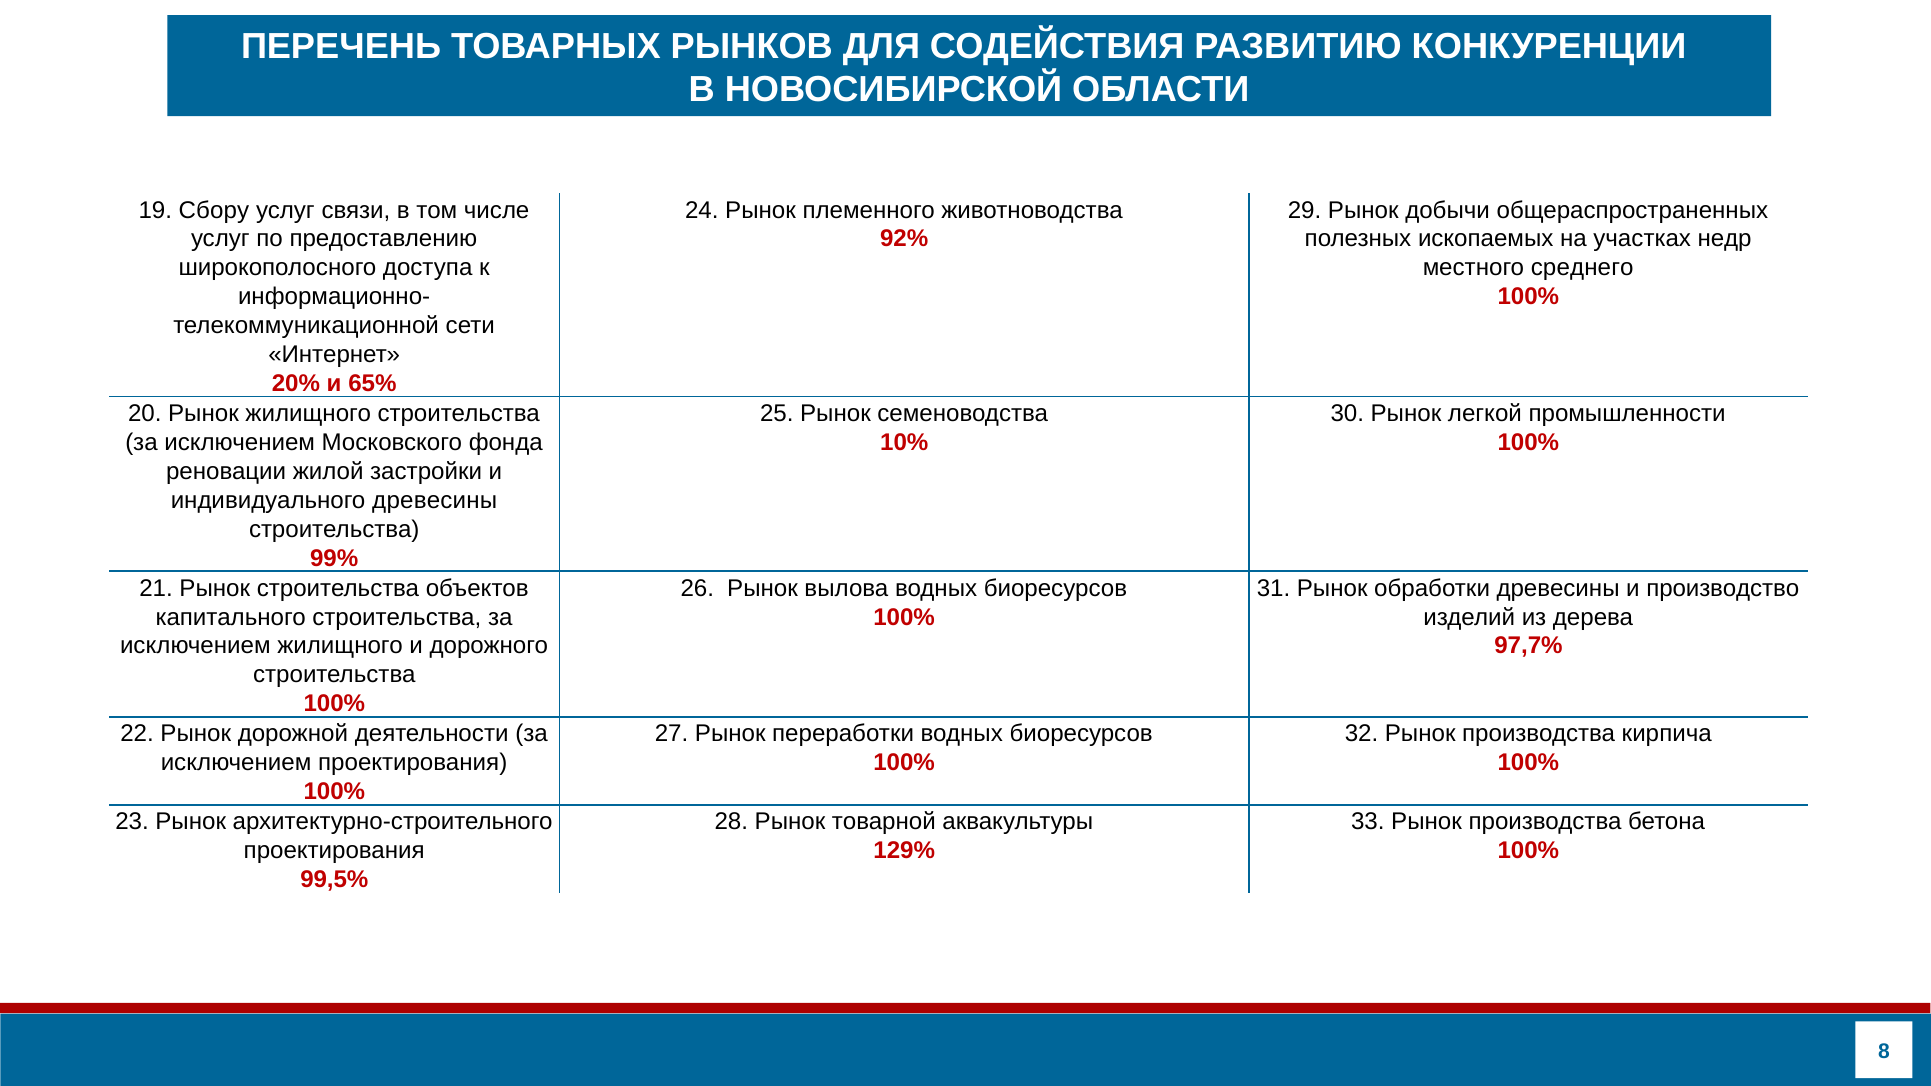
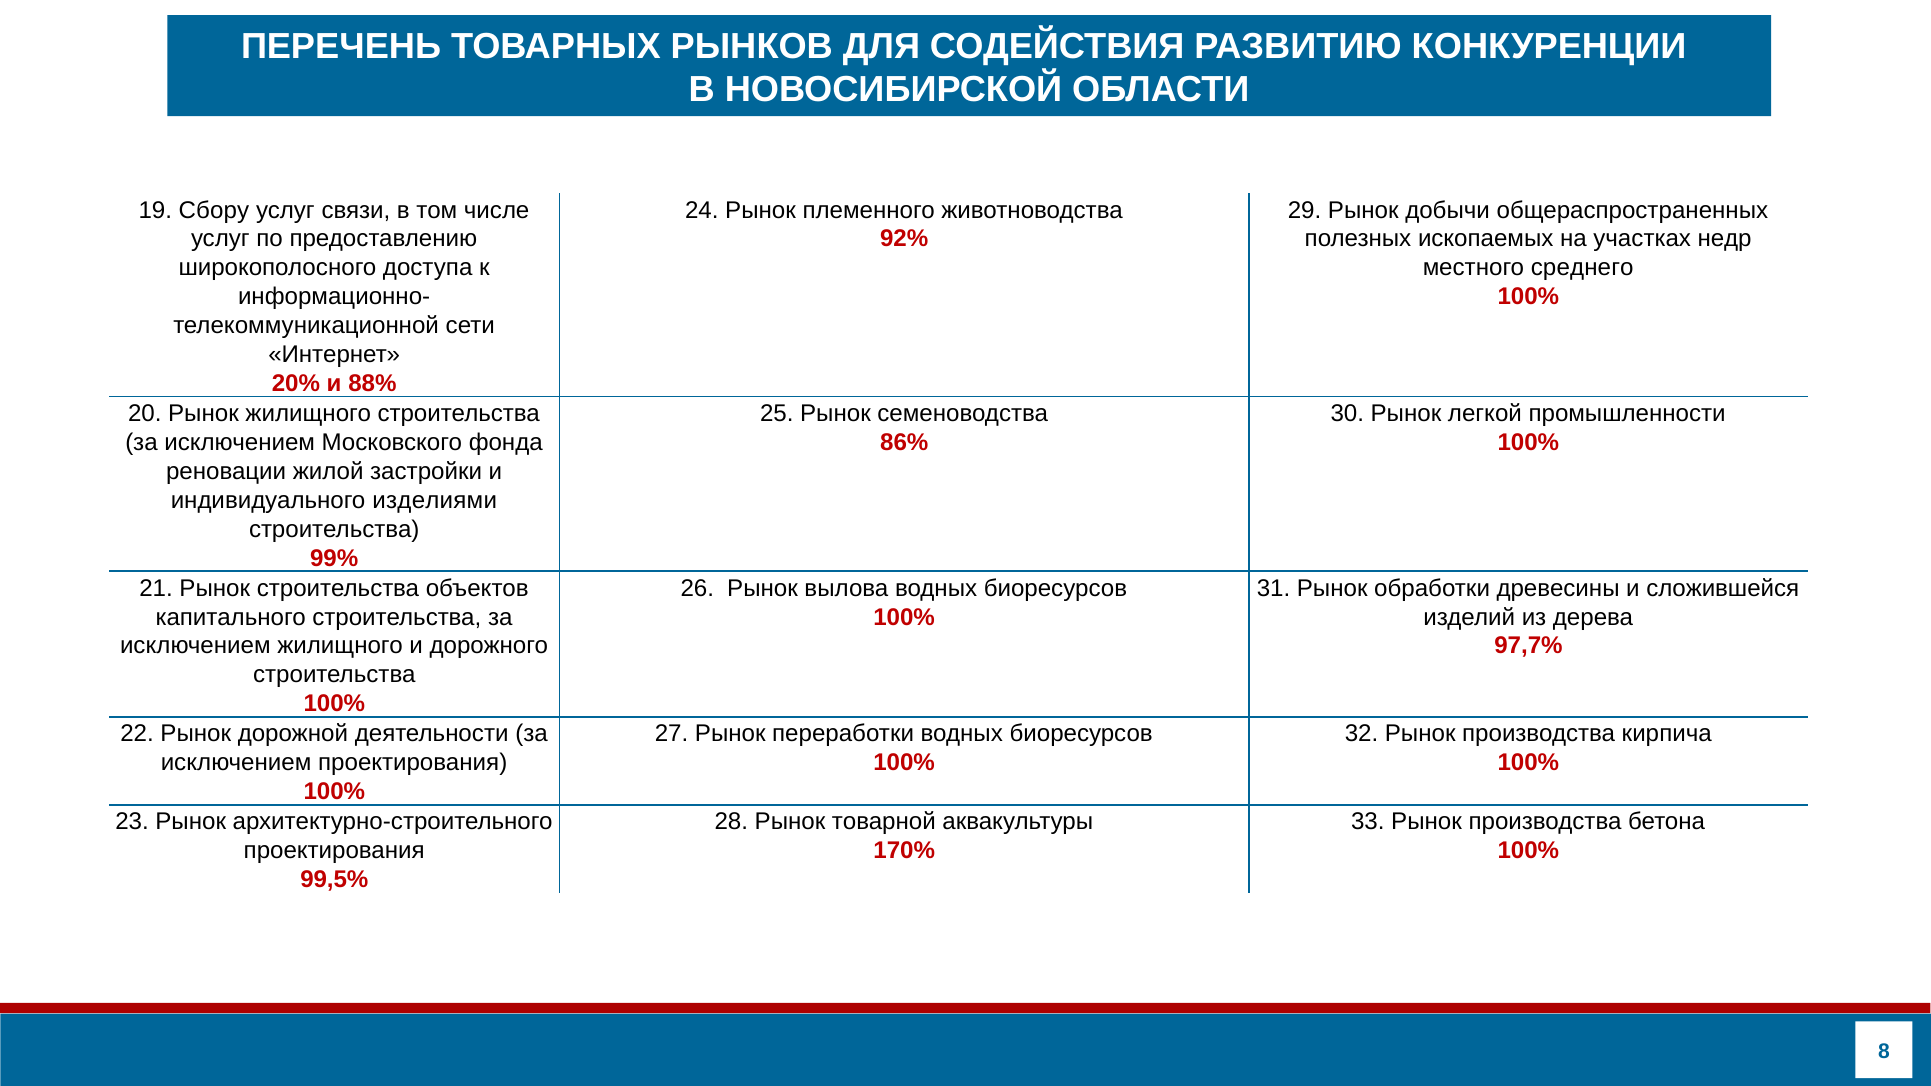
65%: 65% -> 88%
10%: 10% -> 86%
индивидуального древесины: древесины -> изделиями
производство: производство -> сложившейся
129%: 129% -> 170%
